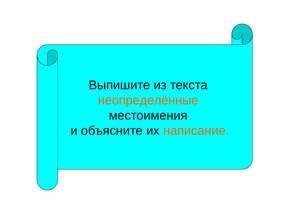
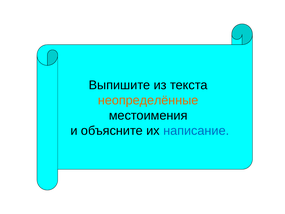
написание colour: orange -> blue
